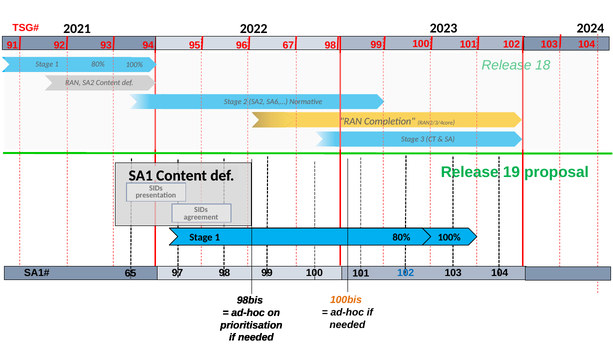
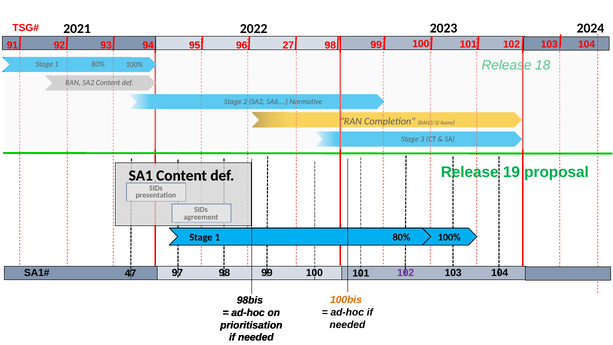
67: 67 -> 27
65: 65 -> 47
102 at (406, 273) colour: blue -> purple
